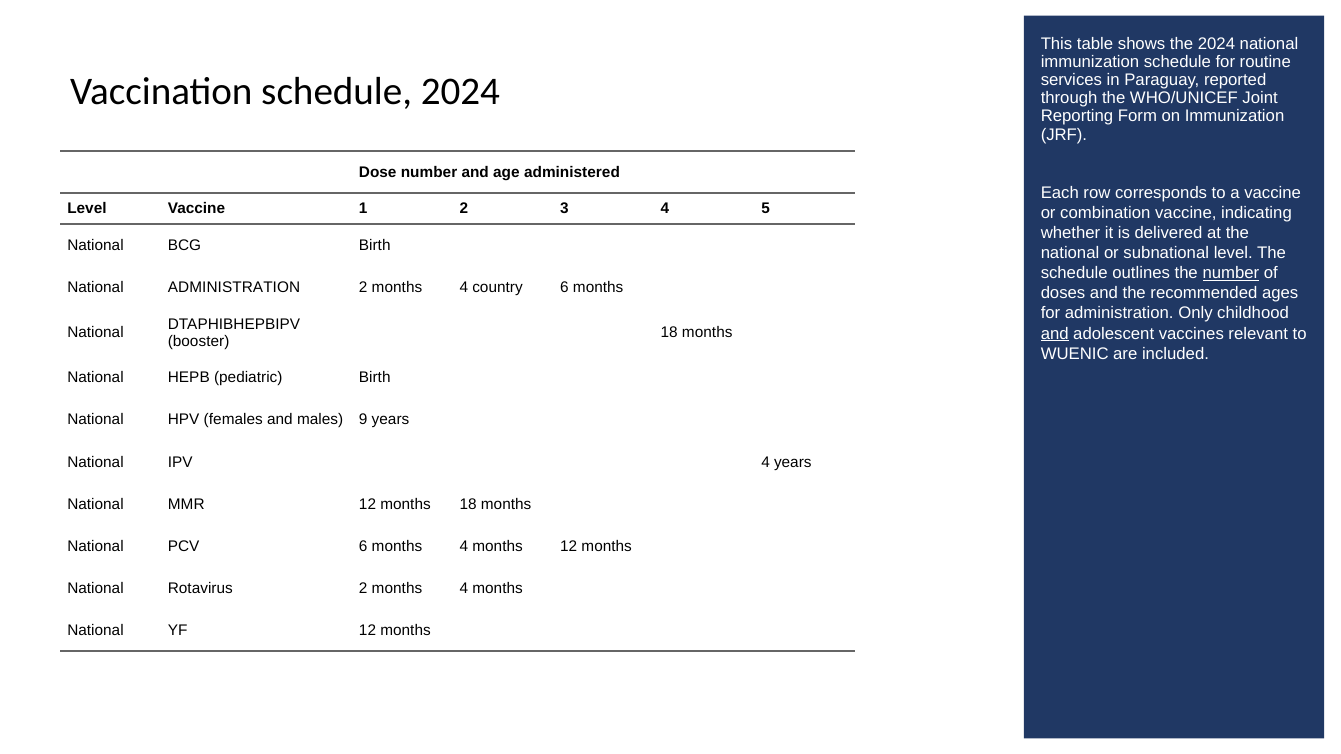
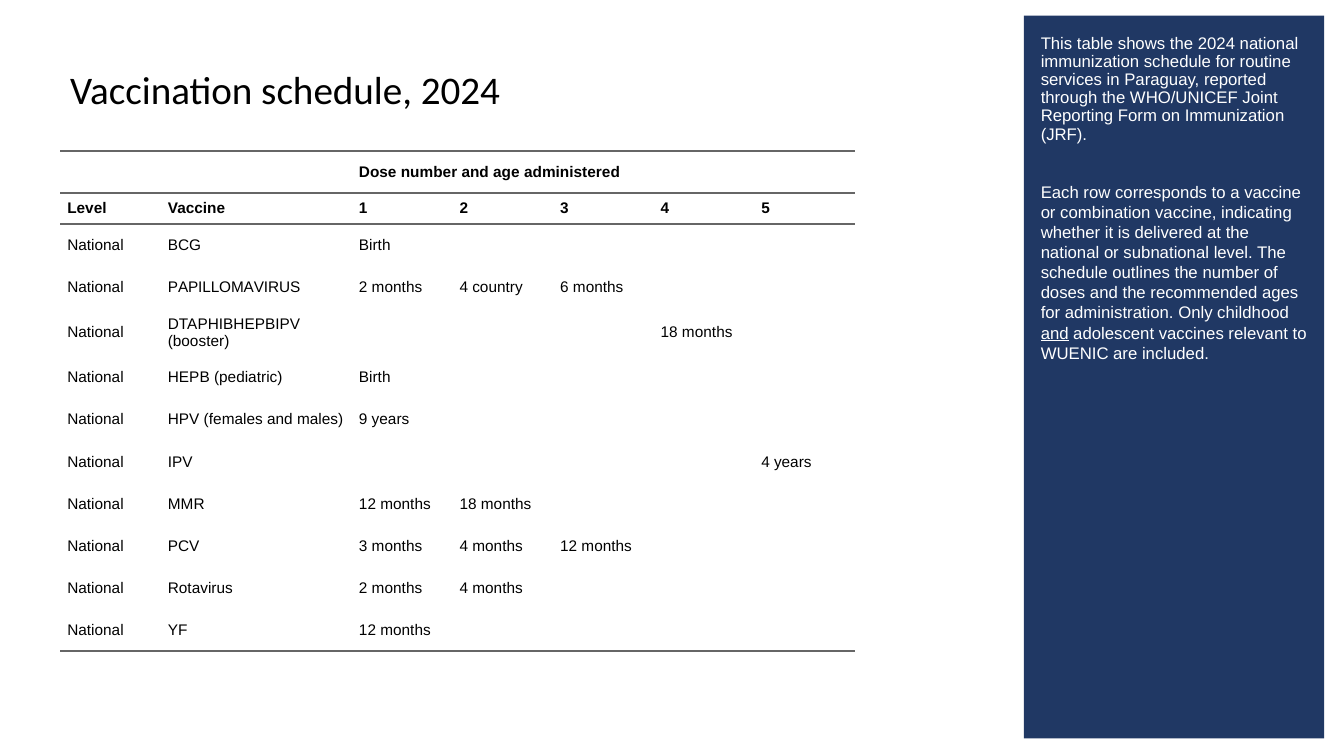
number at (1231, 273) underline: present -> none
National ADMINISTRATION: ADMINISTRATION -> PAPILLOMAVIRUS
PCV 6: 6 -> 3
